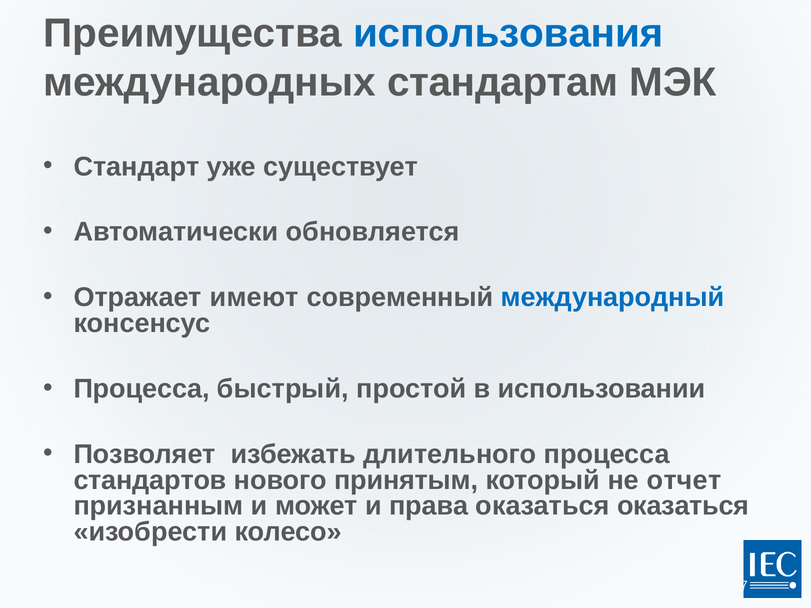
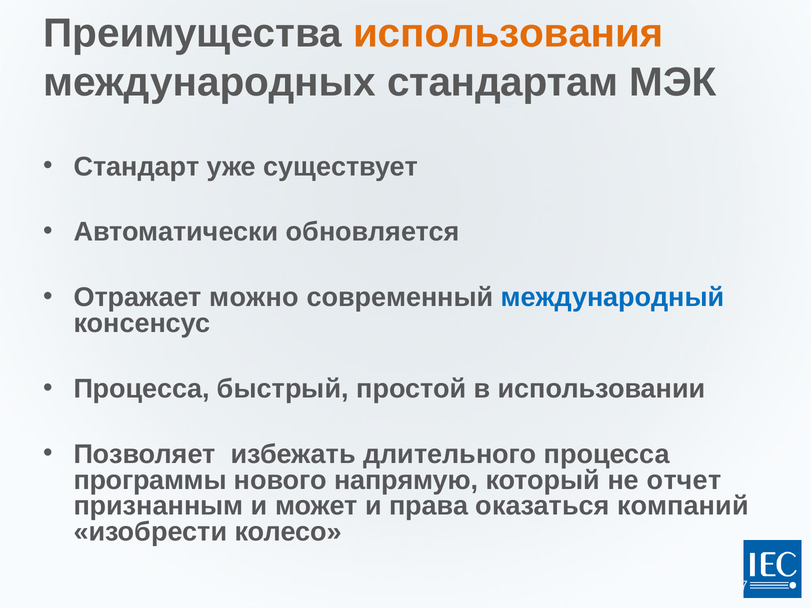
использования colour: blue -> orange
имеют: имеют -> можно
стандартов: стандартов -> программы
принятым: принятым -> напрямую
оказаться оказаться: оказаться -> компаний
